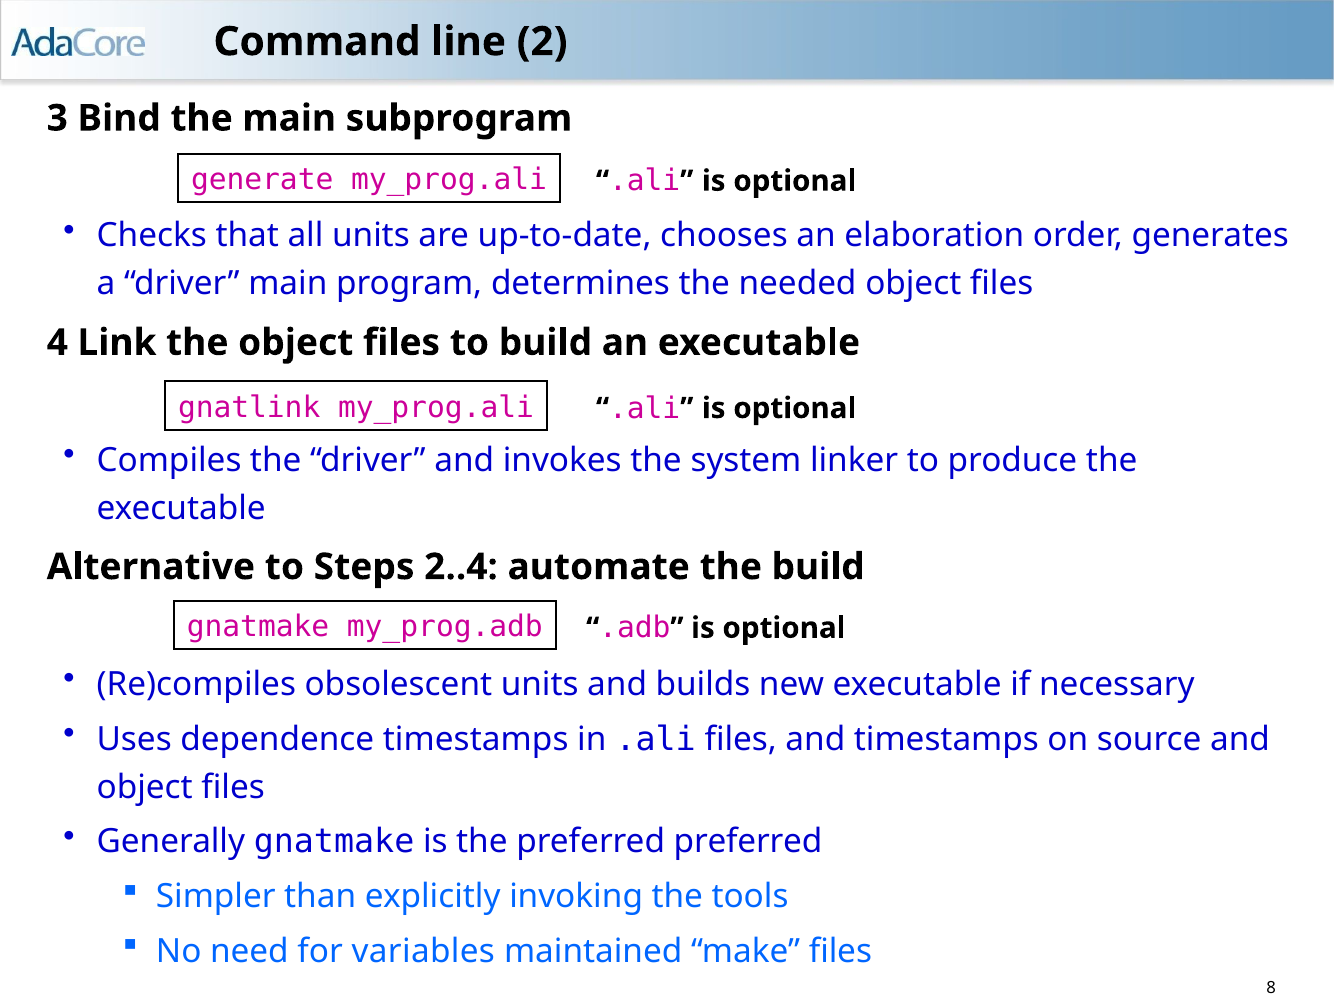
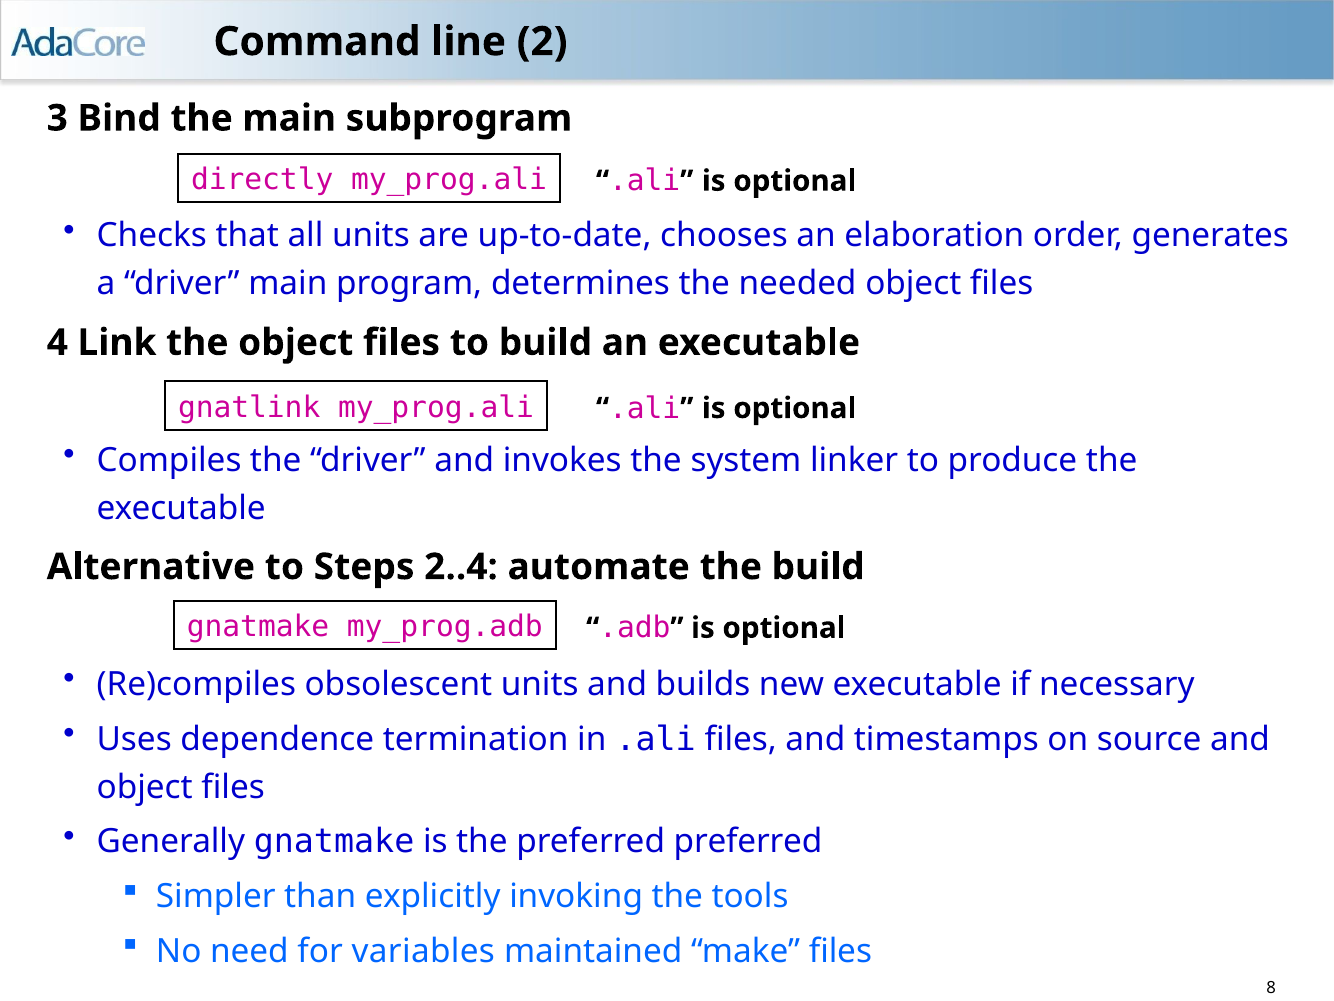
generate: generate -> directly
dependence timestamps: timestamps -> termination
